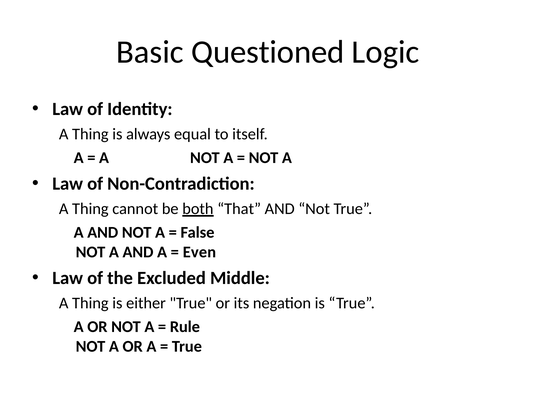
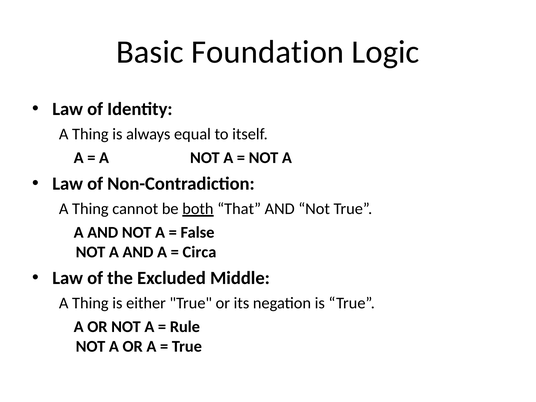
Questioned: Questioned -> Foundation
Even: Even -> Circa
